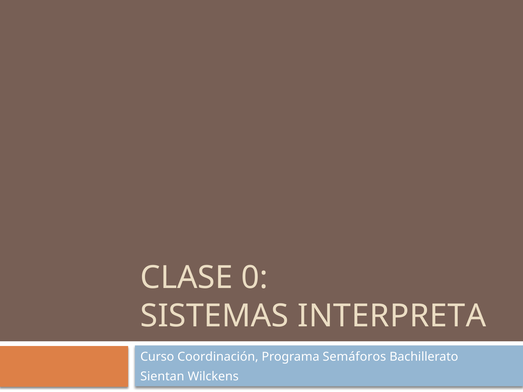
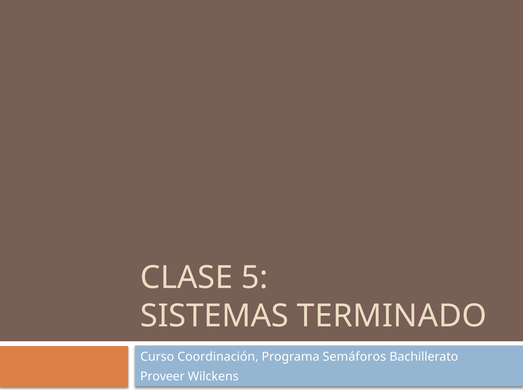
0: 0 -> 5
INTERPRETA: INTERPRETA -> TERMINADO
Sientan: Sientan -> Proveer
